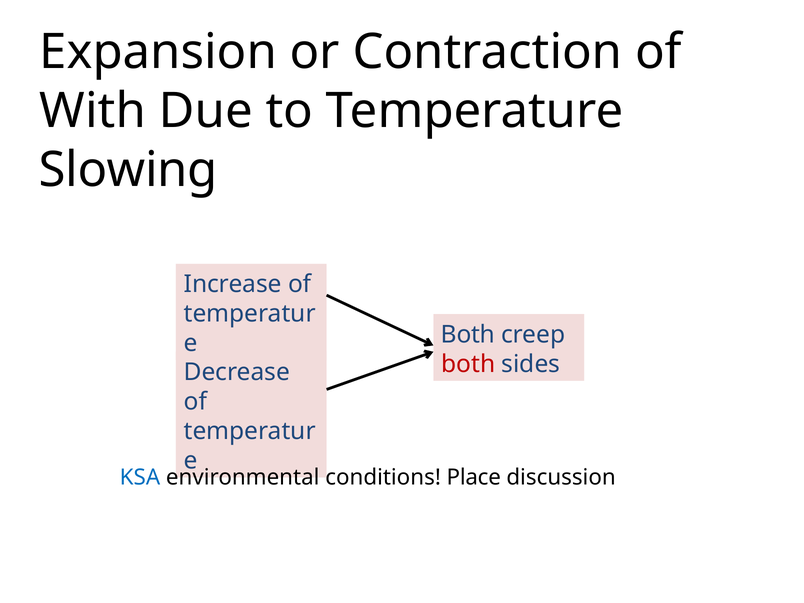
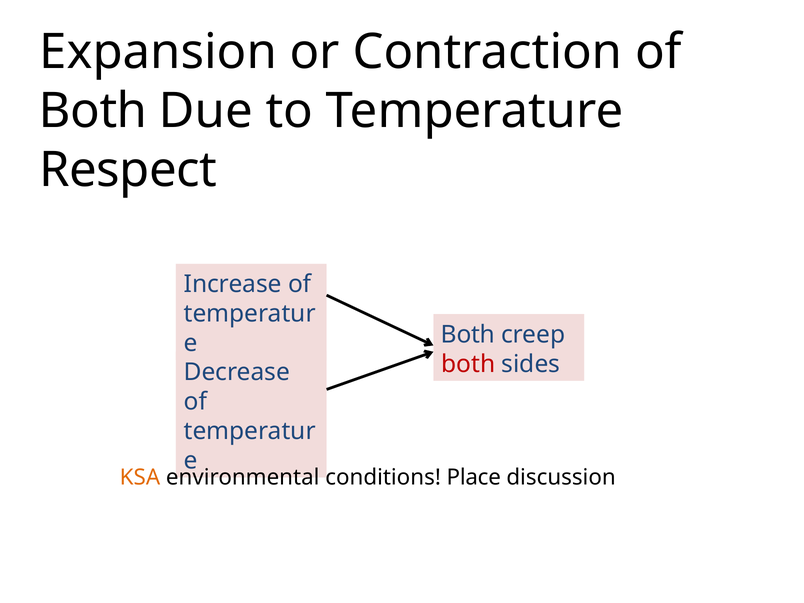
With at (93, 111): With -> Both
Slowing: Slowing -> Respect
KSA colour: blue -> orange
